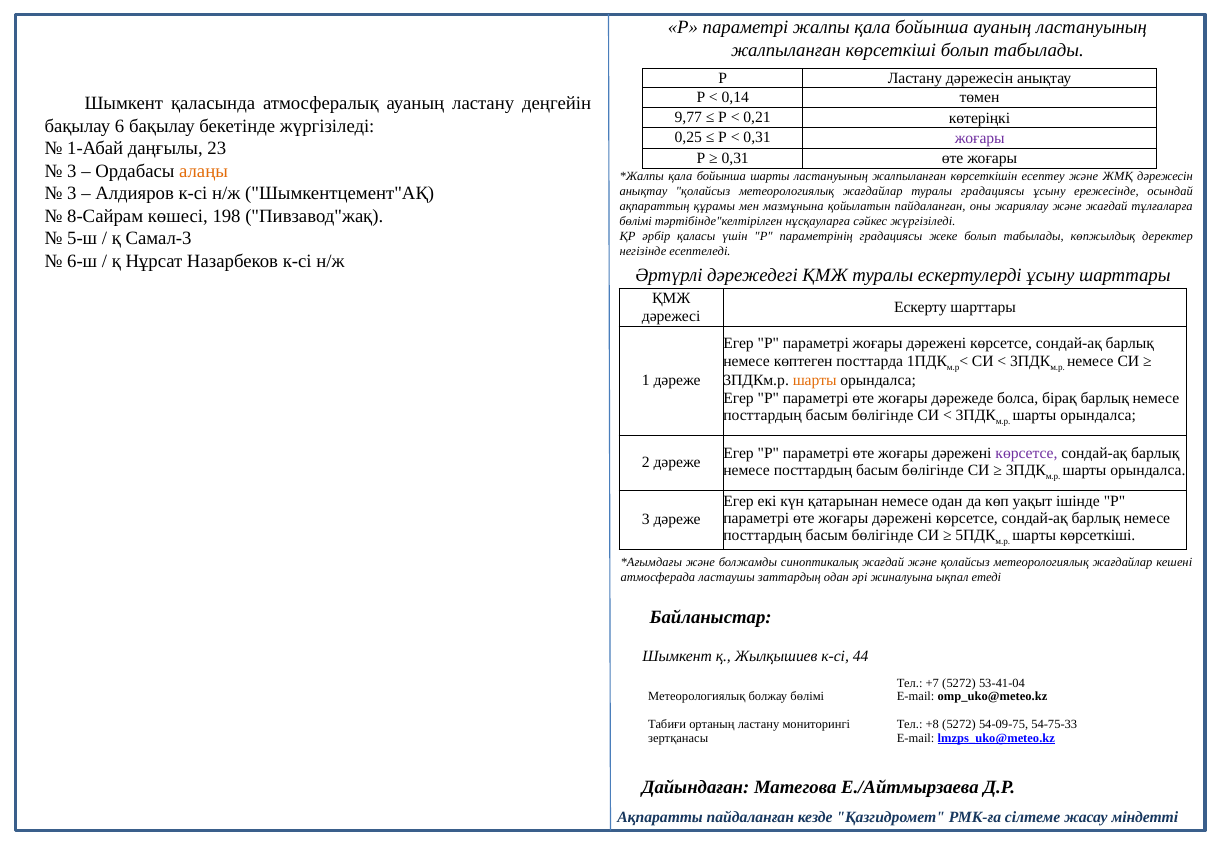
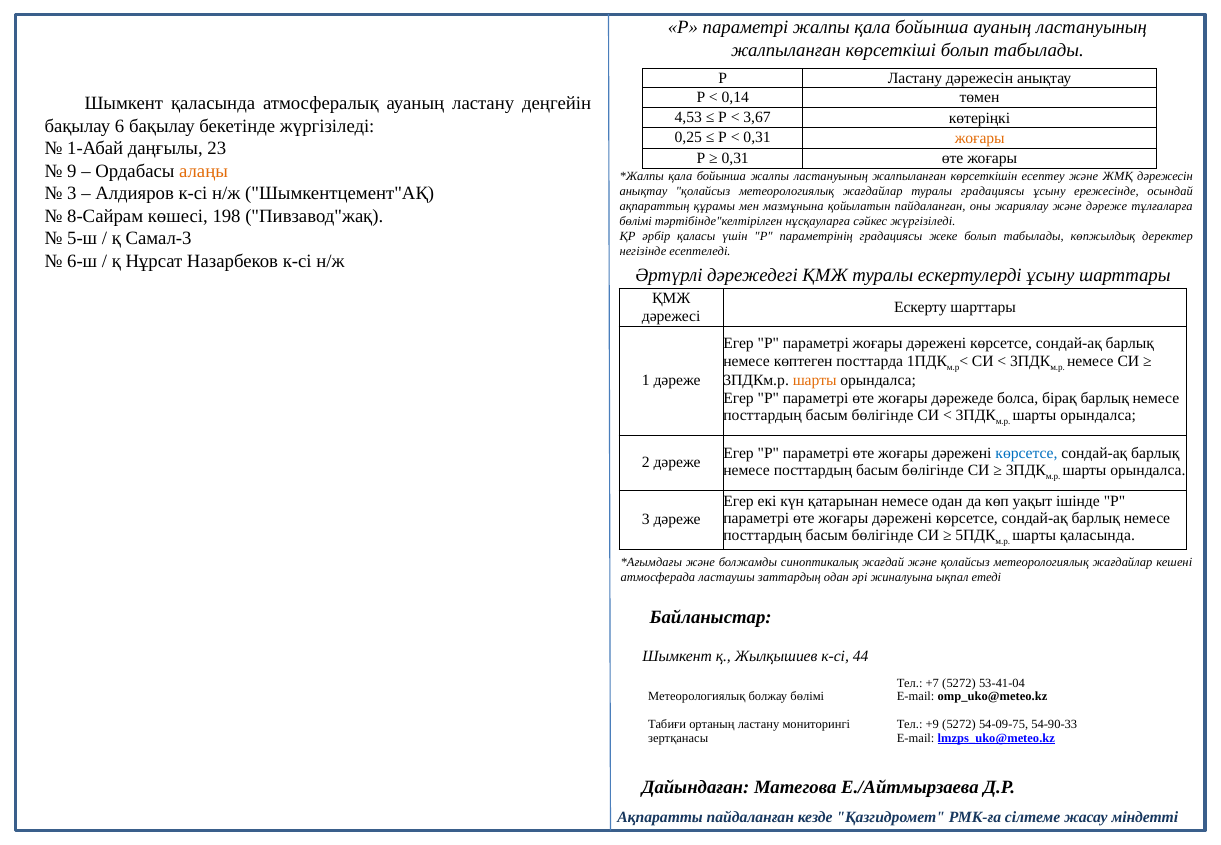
9,77: 9,77 -> 4,53
0,21: 0,21 -> 3,67
жоғары at (980, 138) colour: purple -> orange
3 at (72, 171): 3 -> 9
бойынша шарты: шарты -> жалпы
және жағдай: жағдай -> дәреже
көрсетсе at (1026, 453) colour: purple -> blue
шарты көрсеткіші: көрсеткіші -> қаласында
+8: +8 -> +9
54-75-33: 54-75-33 -> 54-90-33
